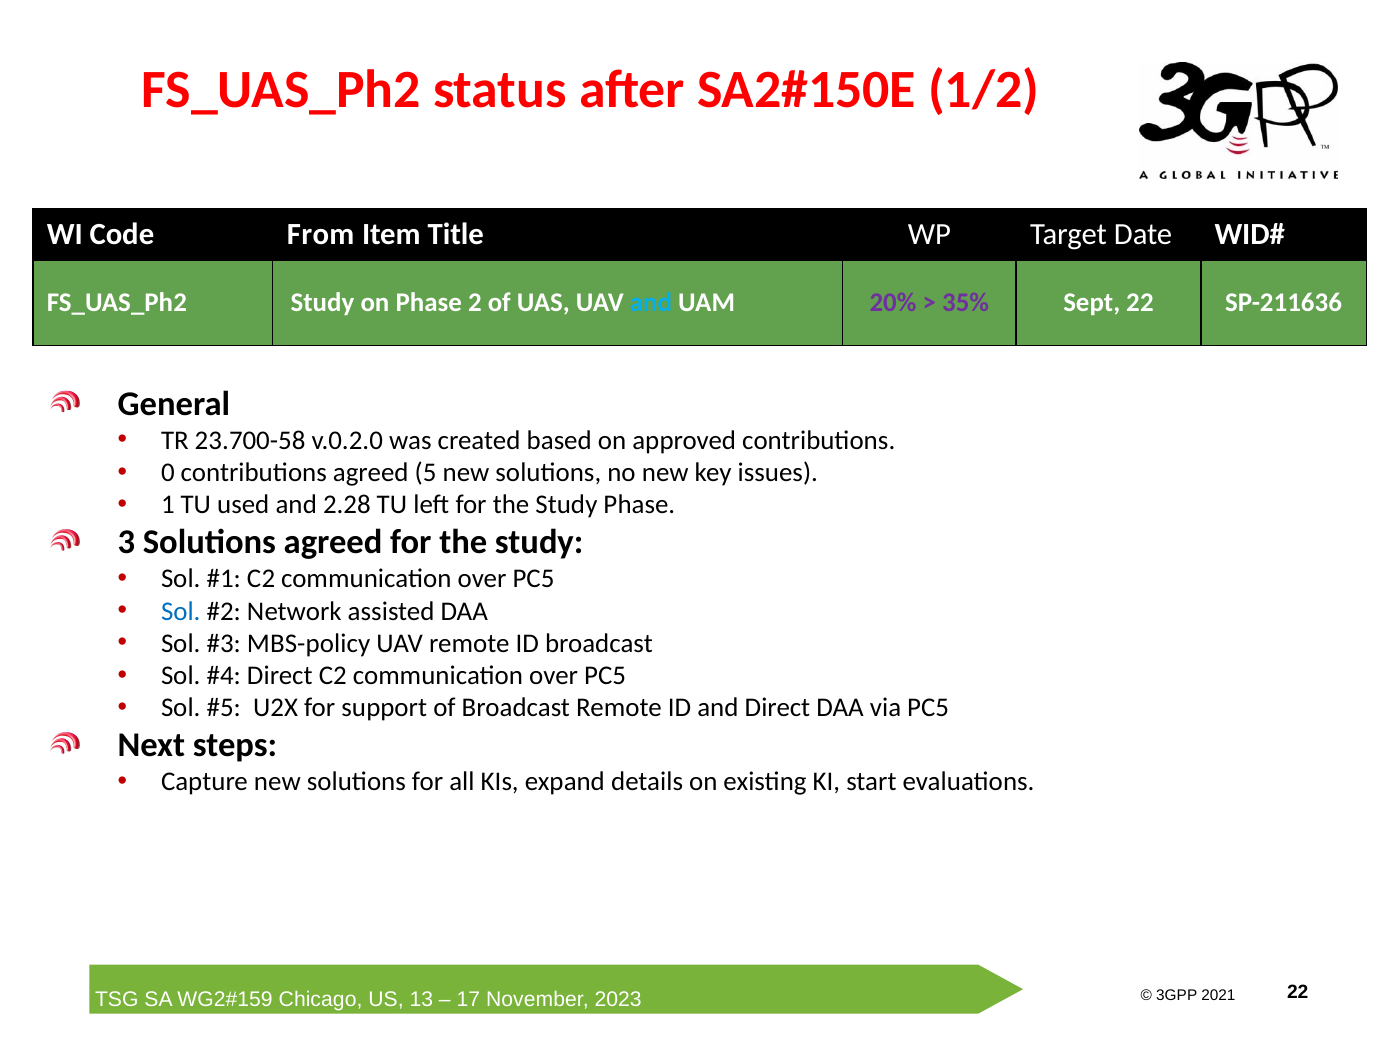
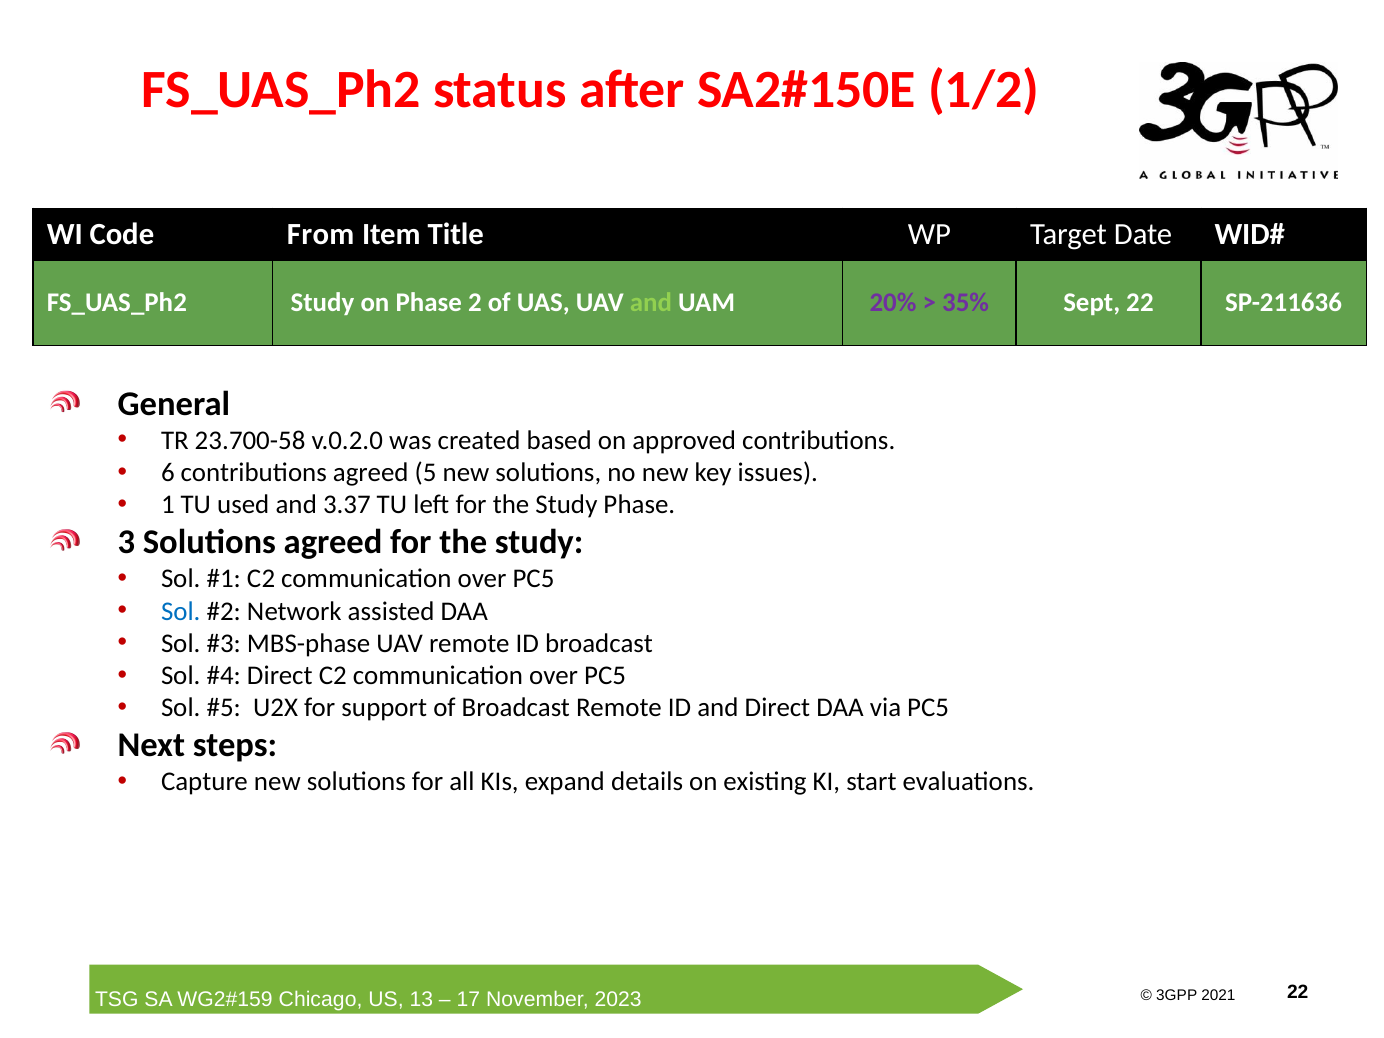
and at (651, 303) colour: light blue -> light green
0: 0 -> 6
2.28: 2.28 -> 3.37
MBS-policy: MBS-policy -> MBS-phase
